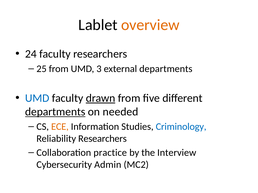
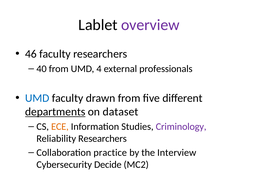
overview colour: orange -> purple
24: 24 -> 46
25: 25 -> 40
3: 3 -> 4
external departments: departments -> professionals
drawn underline: present -> none
needed: needed -> dataset
Criminology colour: blue -> purple
Admin: Admin -> Decide
